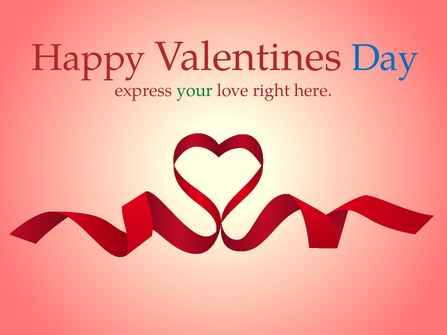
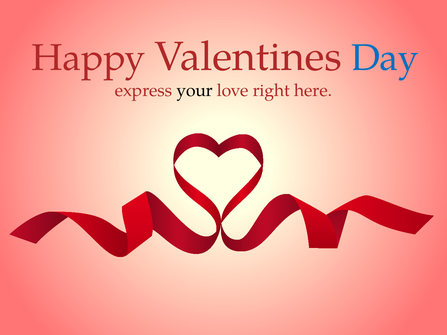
your colour: green -> black
